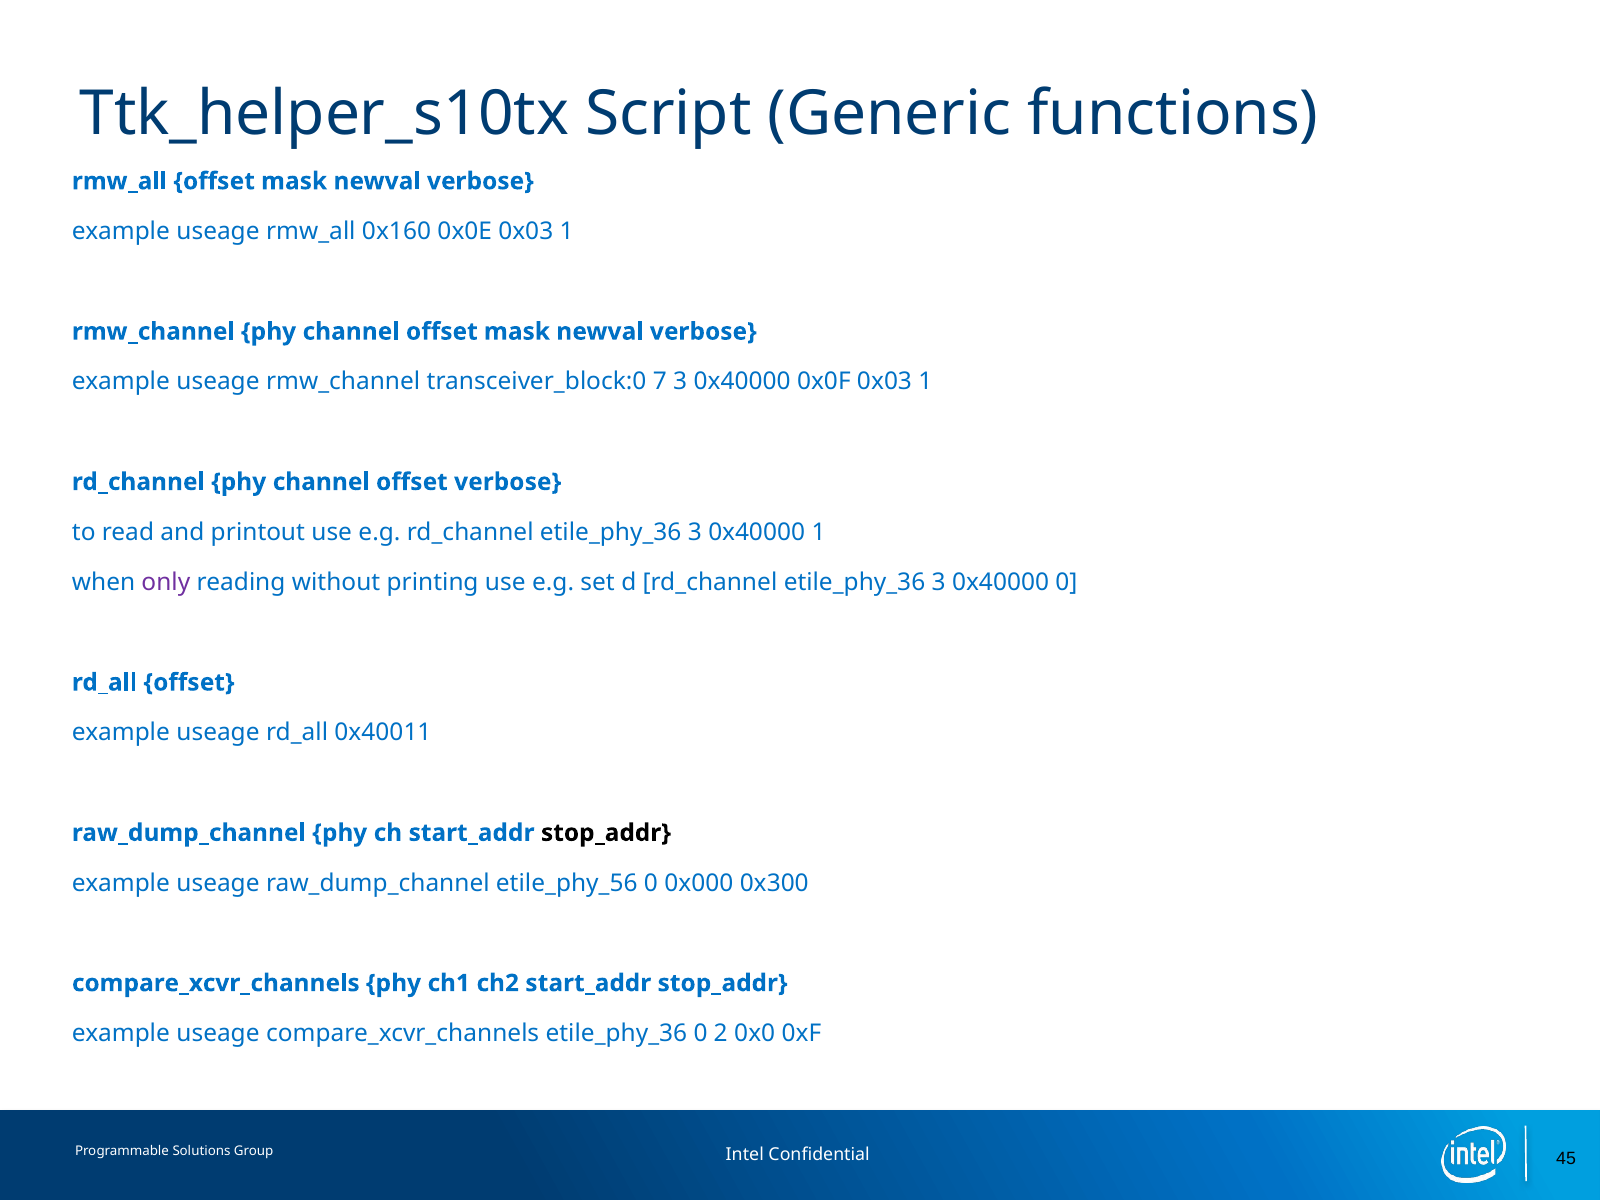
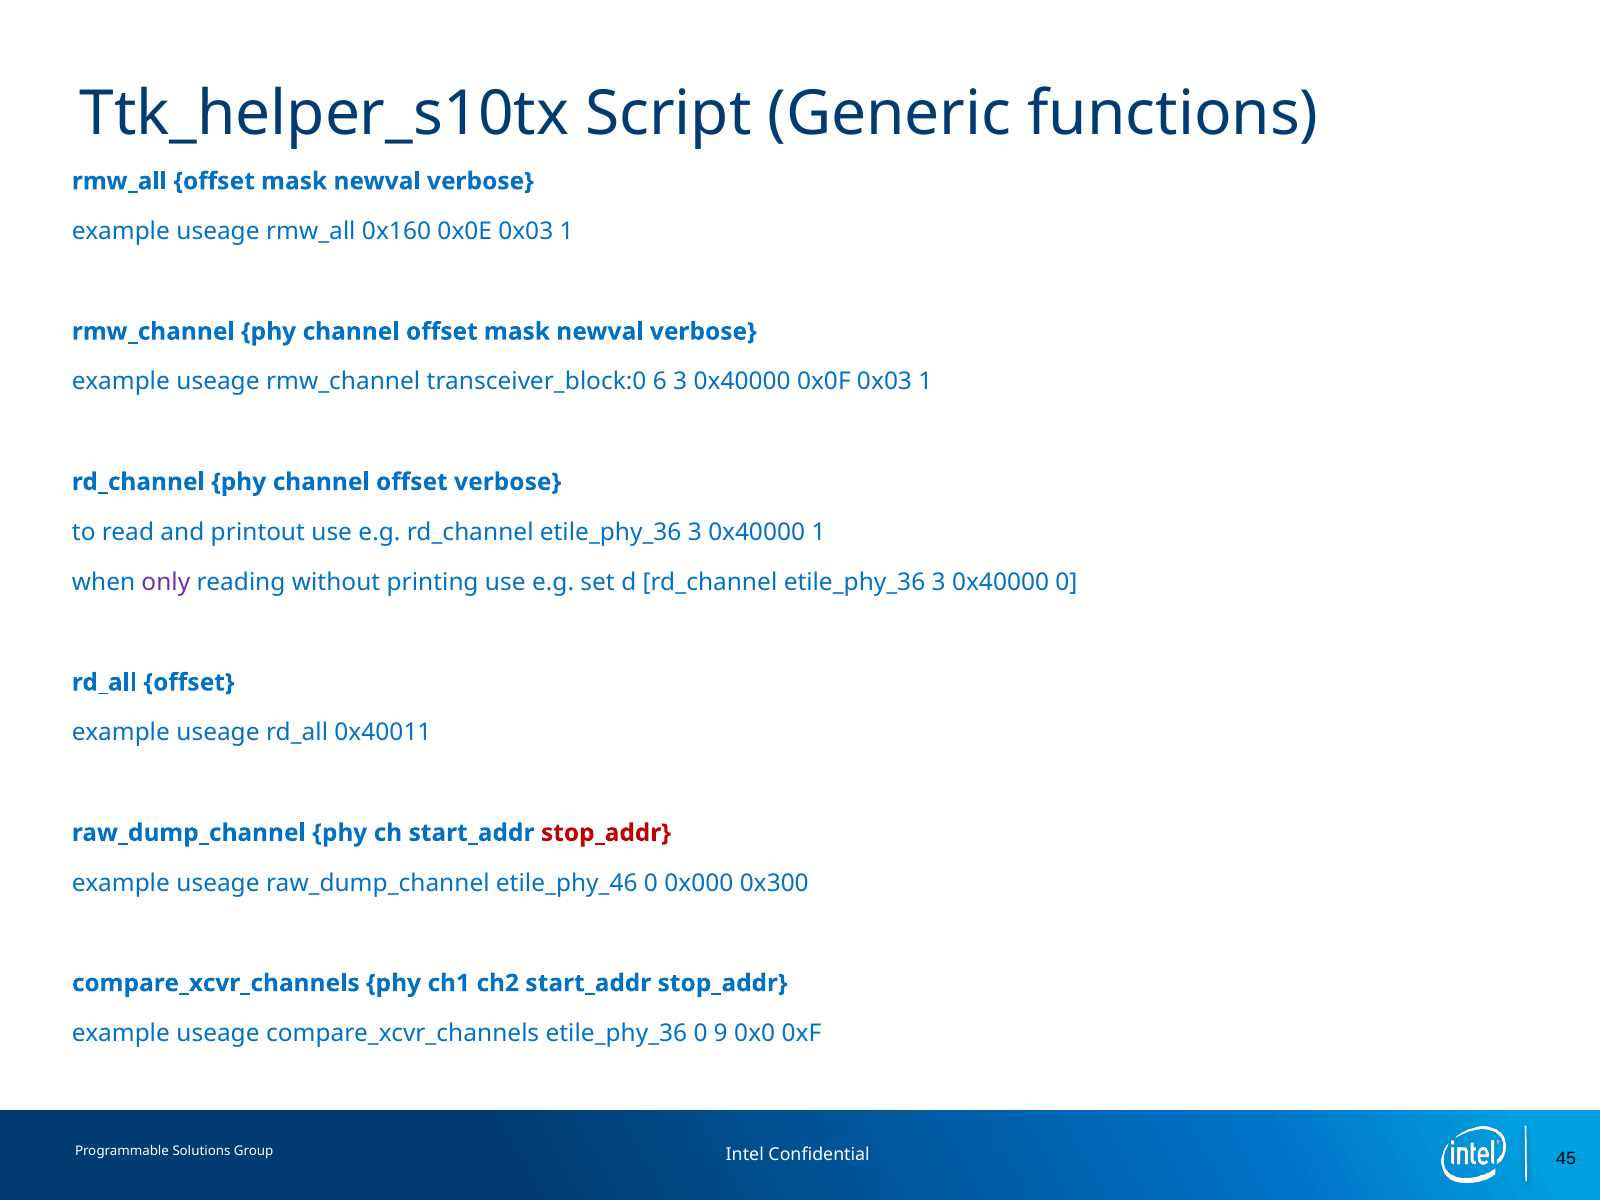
7: 7 -> 6
stop_addr at (606, 833) colour: black -> red
etile_phy_56: etile_phy_56 -> etile_phy_46
2: 2 -> 9
